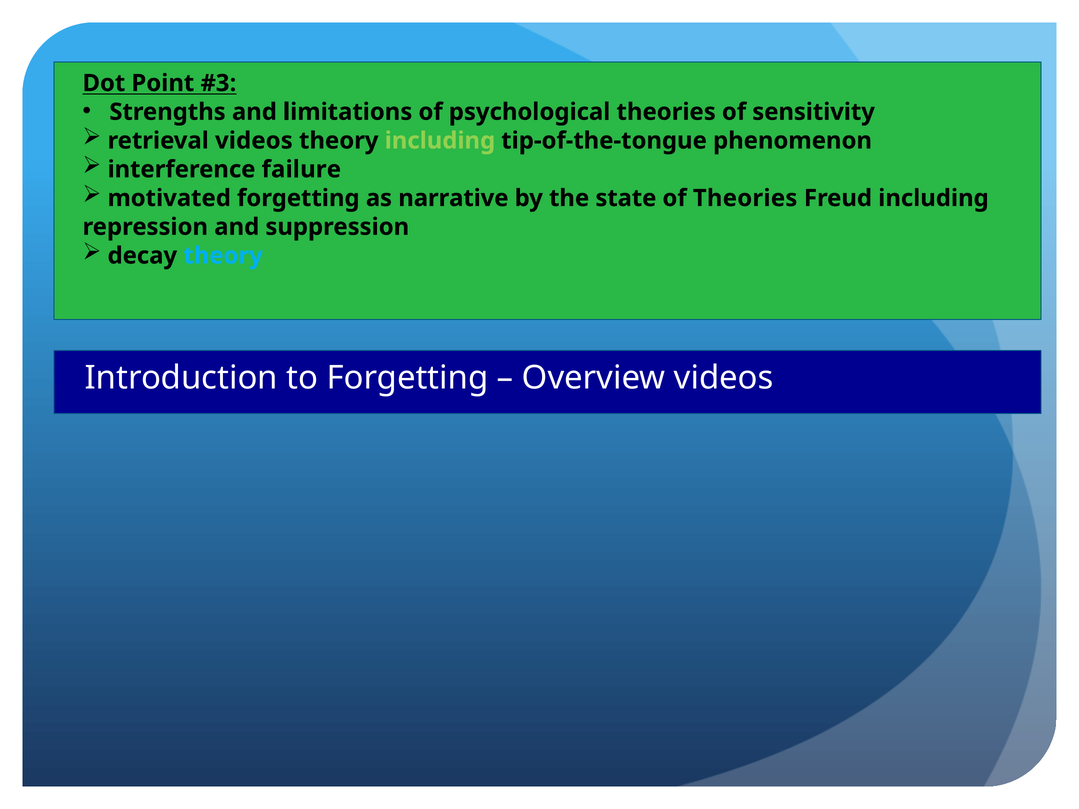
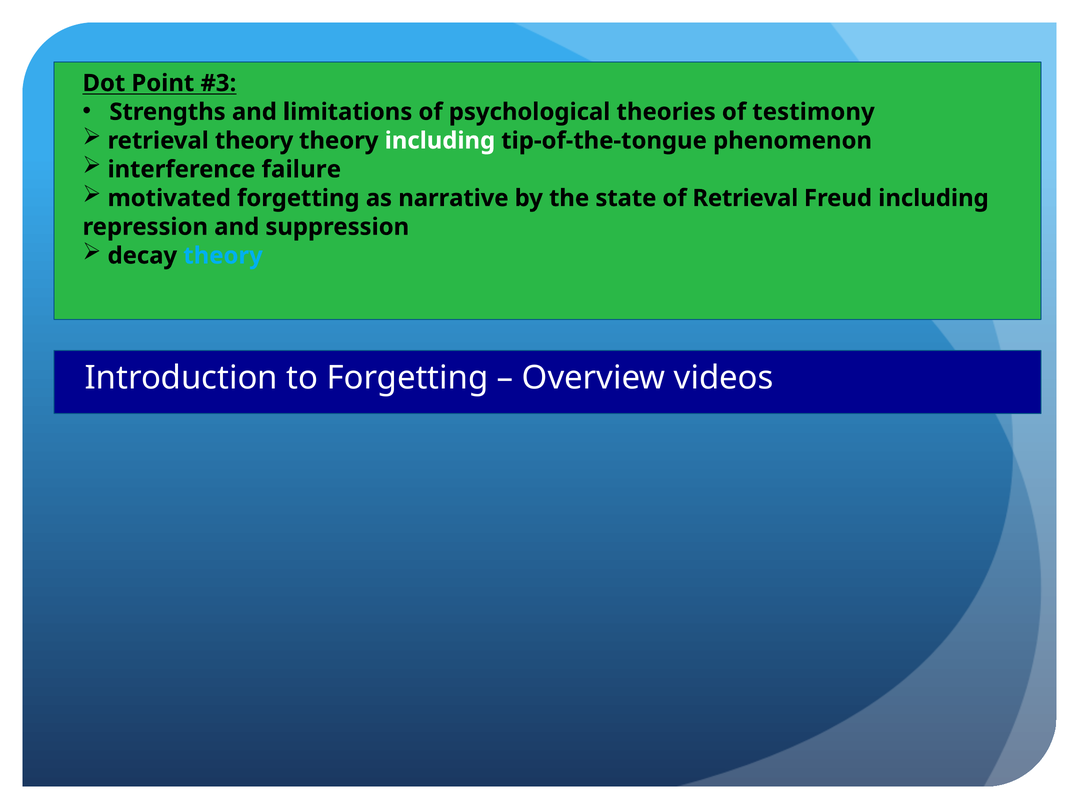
sensitivity: sensitivity -> testimony
retrieval videos: videos -> theory
including at (440, 141) colour: light green -> white
of Theories: Theories -> Retrieval
